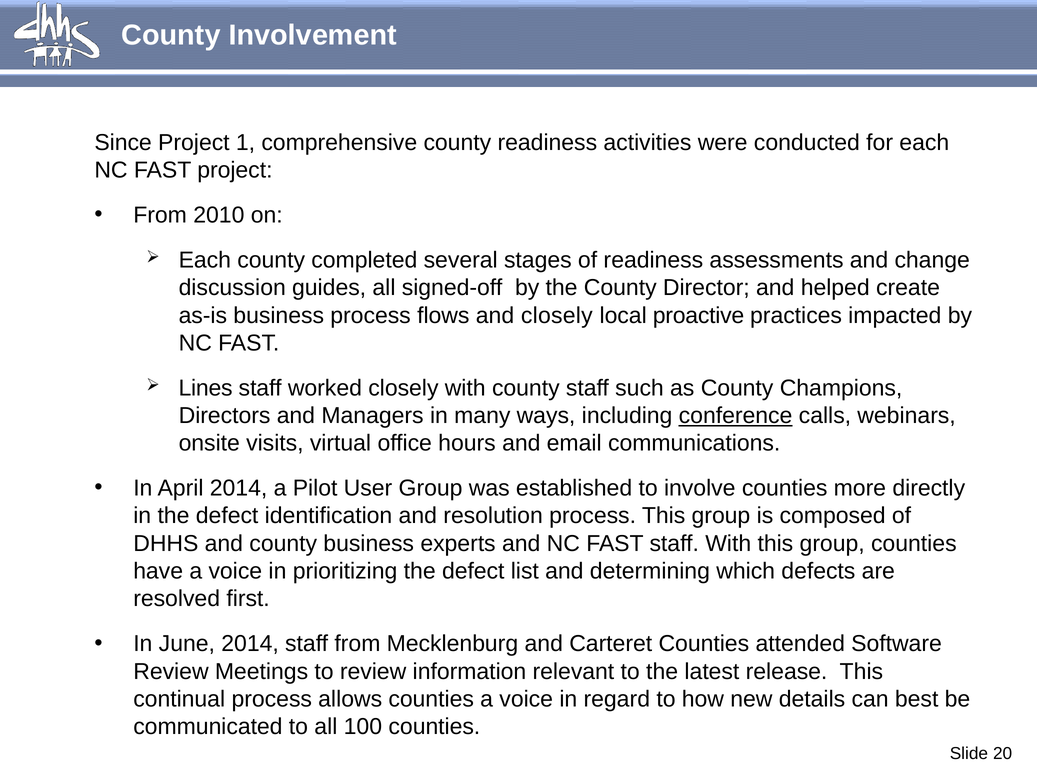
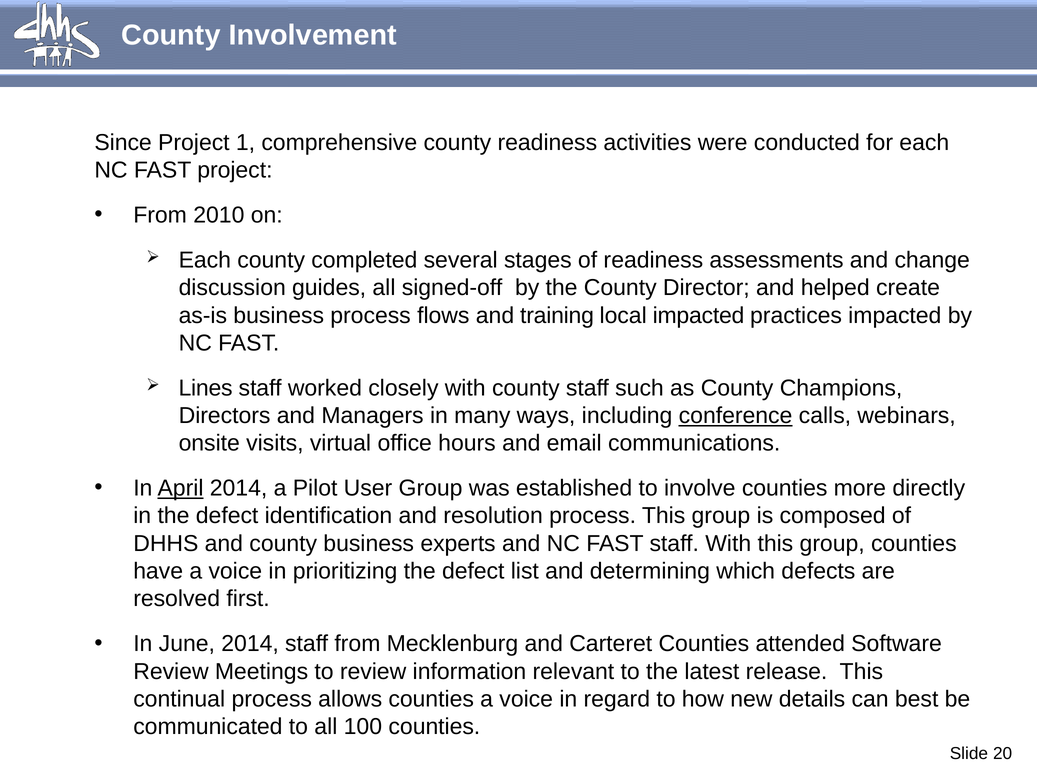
and closely: closely -> training
local proactive: proactive -> impacted
April underline: none -> present
